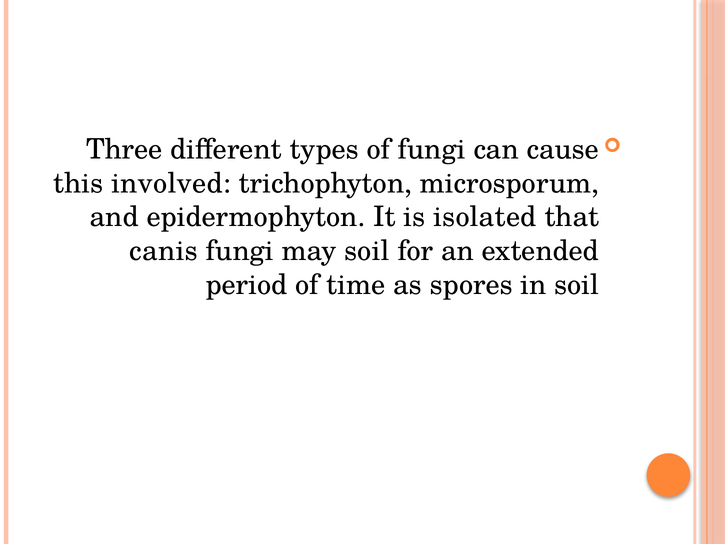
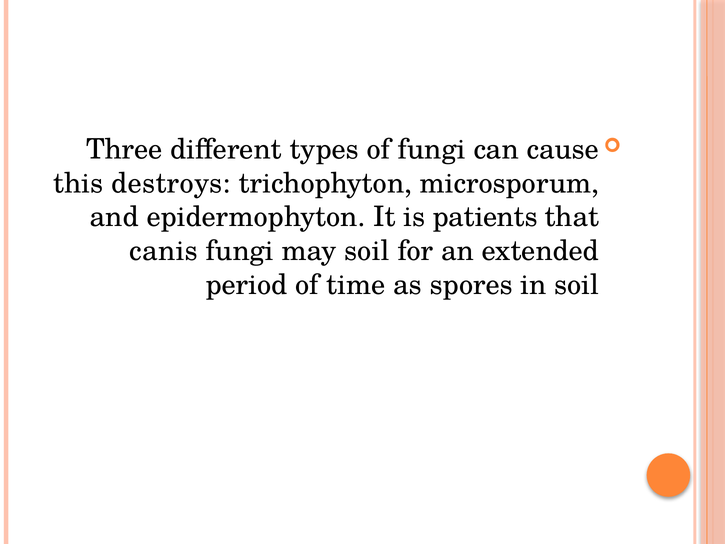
involved: involved -> destroys
isolated: isolated -> patients
